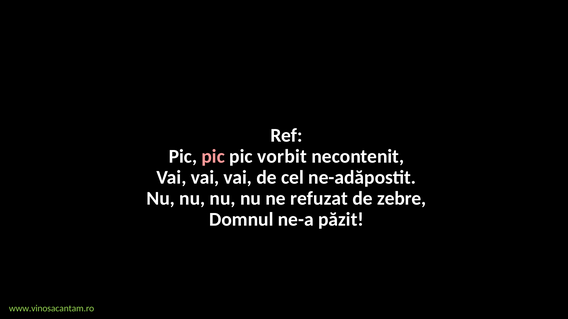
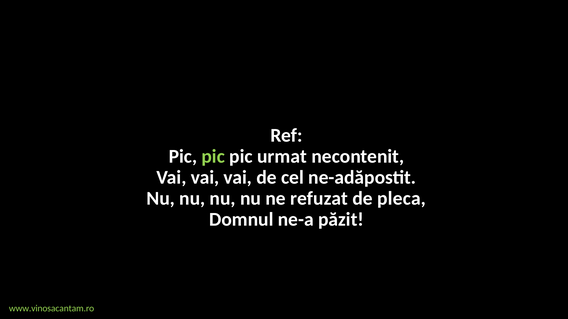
pic at (213, 157) colour: pink -> light green
vorbit: vorbit -> urmat
zebre: zebre -> pleca
